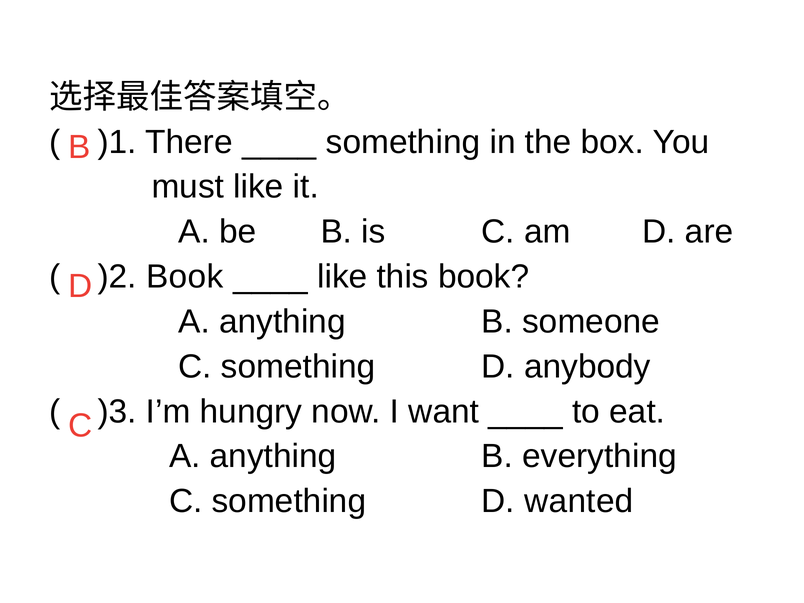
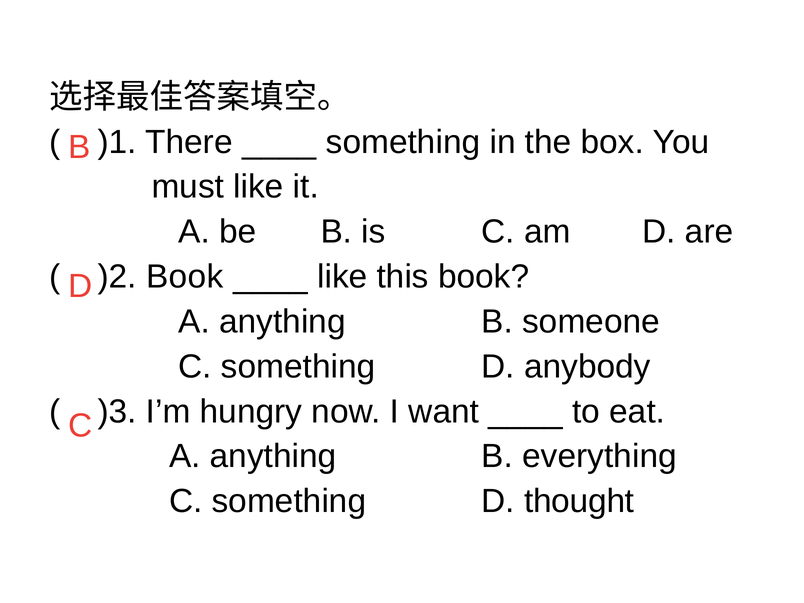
wanted: wanted -> thought
